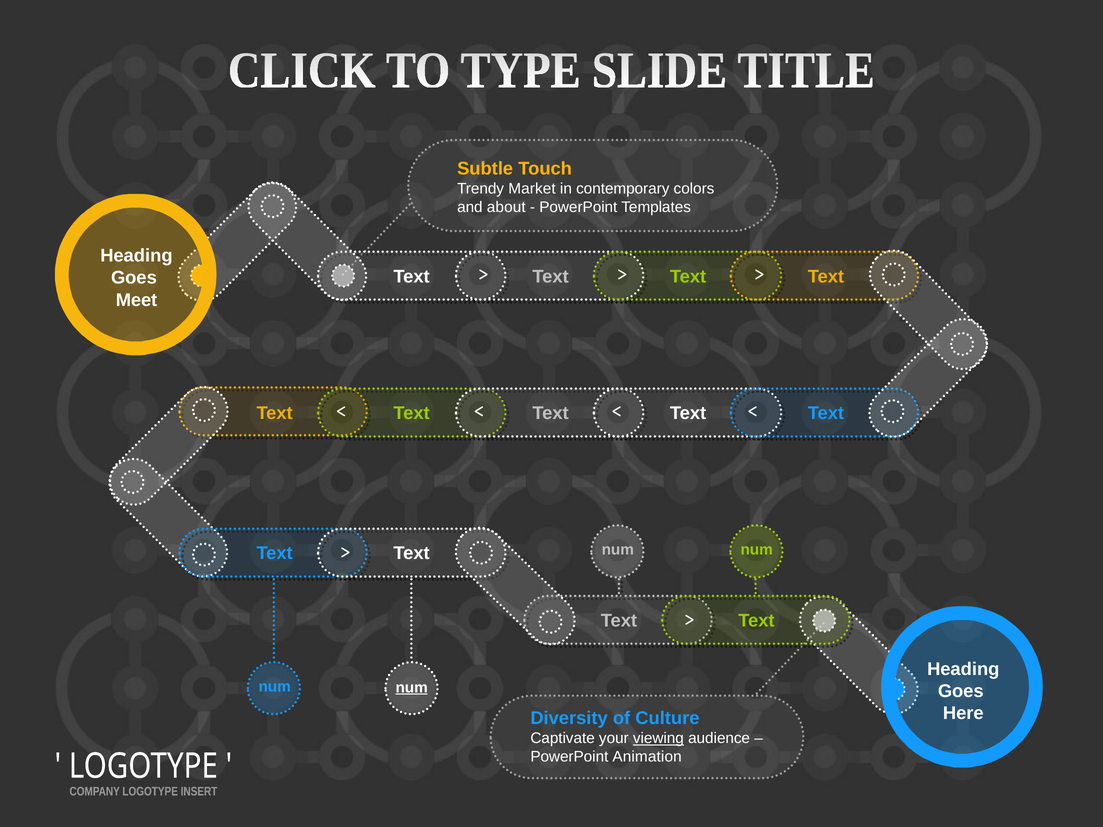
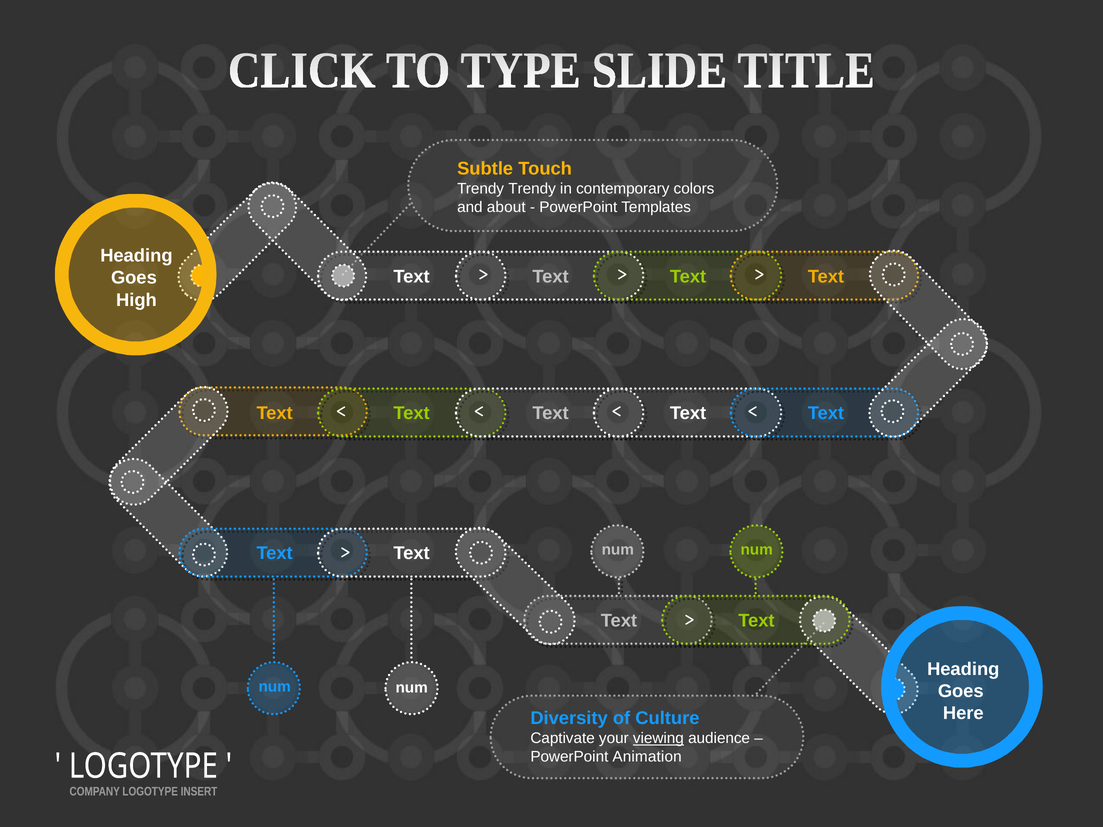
Trendy Market: Market -> Trendy
Meet: Meet -> High
num at (412, 688) underline: present -> none
